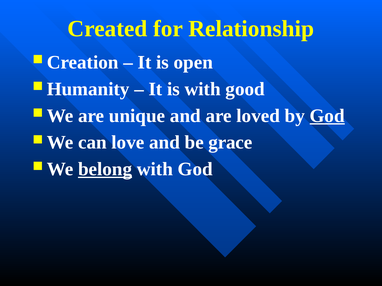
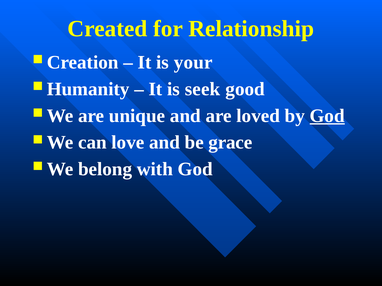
open: open -> your
is with: with -> seek
belong underline: present -> none
